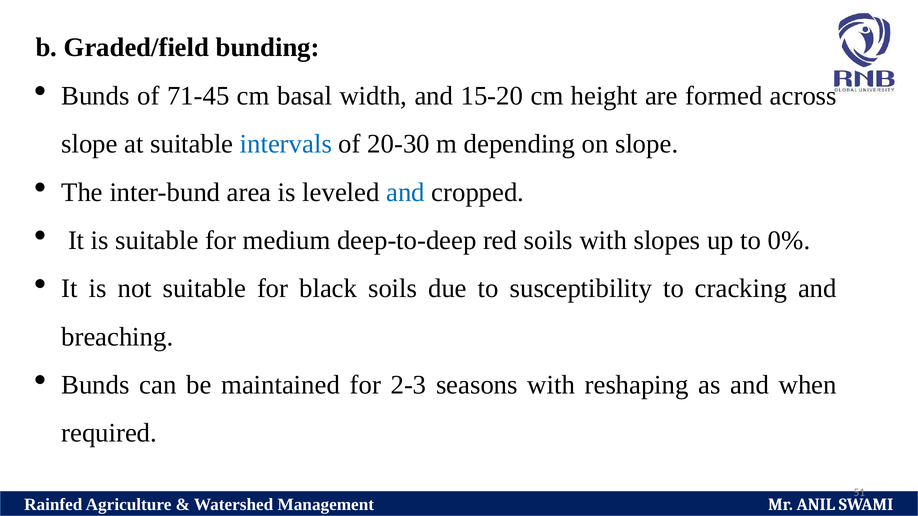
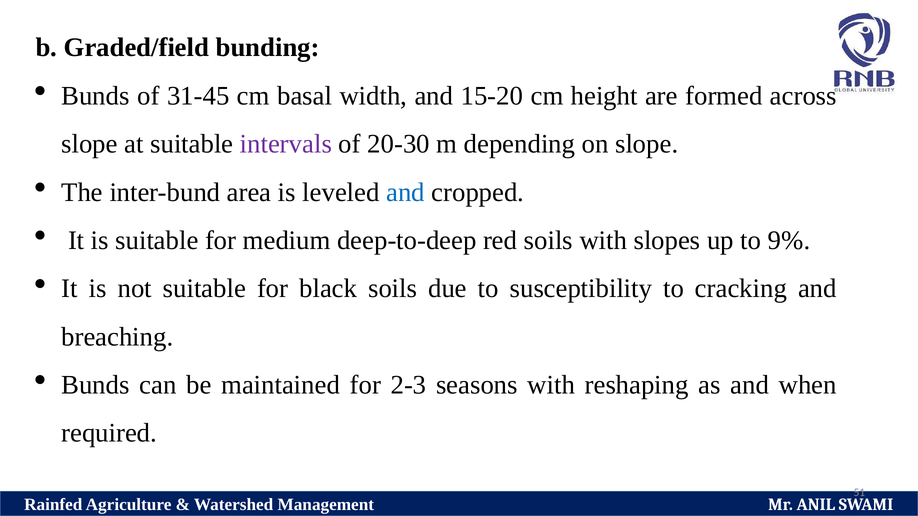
71-45: 71-45 -> 31-45
intervals colour: blue -> purple
0%: 0% -> 9%
